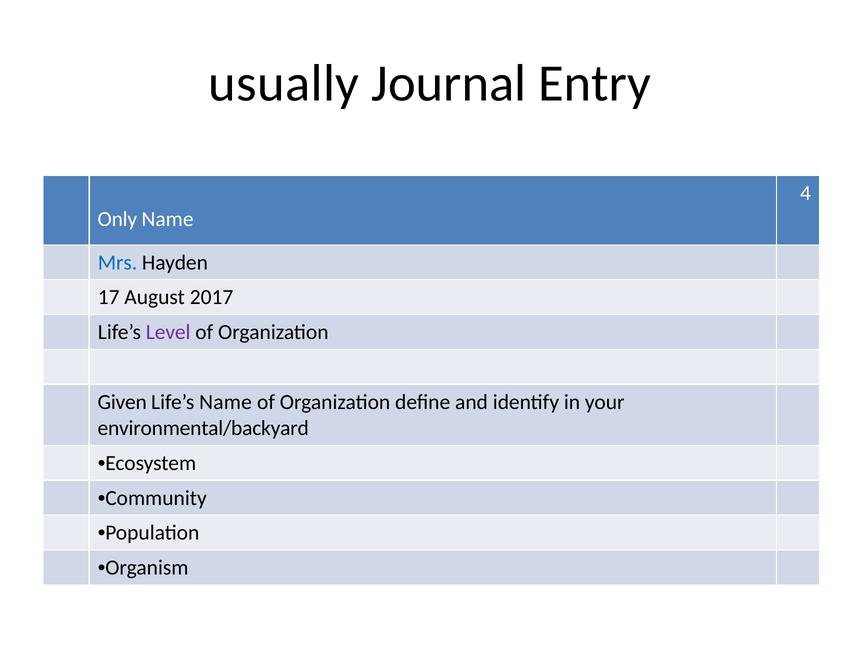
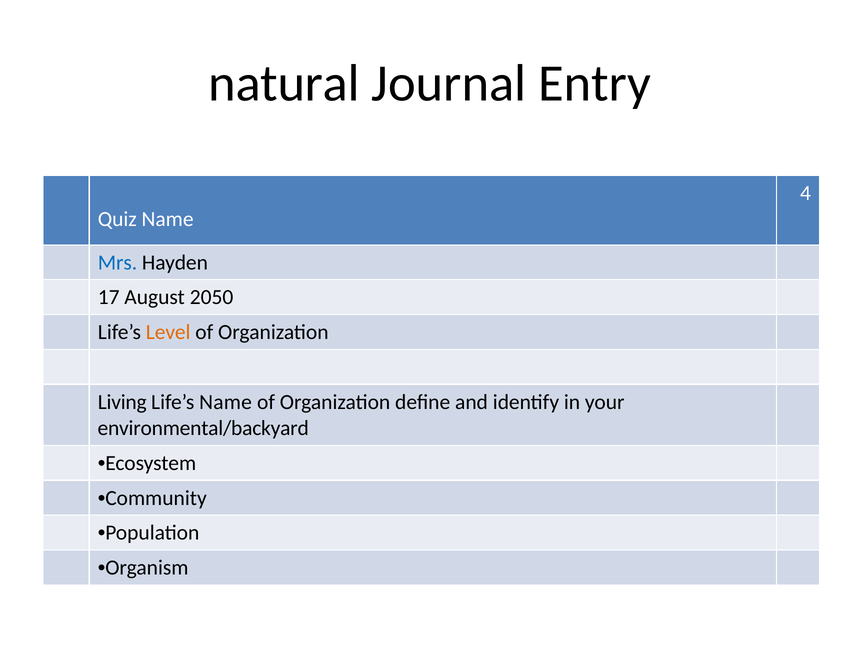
usually: usually -> natural
Only: Only -> Quiz
2017: 2017 -> 2050
Level colour: purple -> orange
Given: Given -> Living
